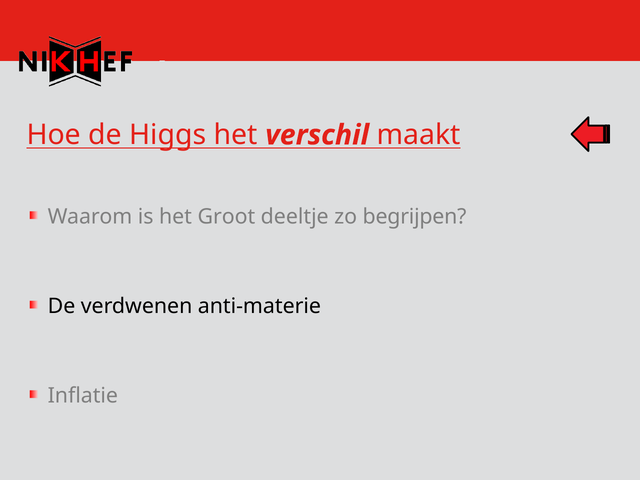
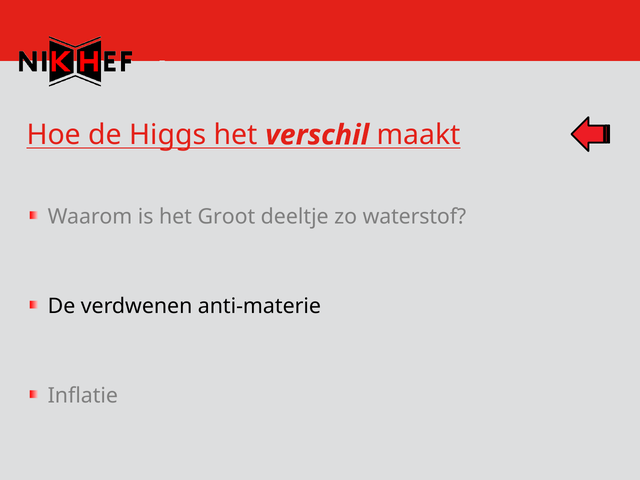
begrijpen: begrijpen -> waterstof
